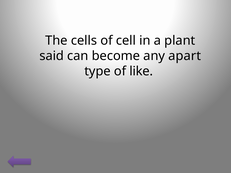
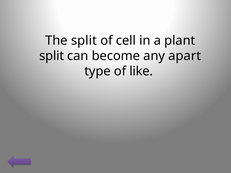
The cells: cells -> split
said at (52, 56): said -> split
